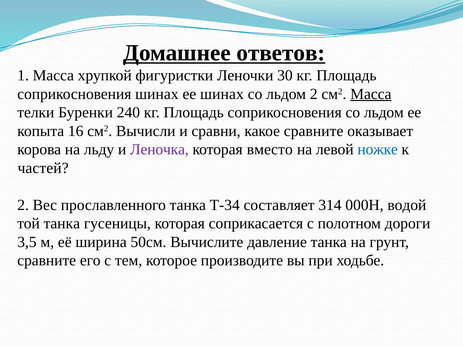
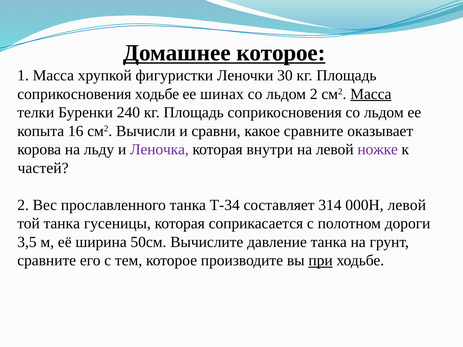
Домашнее ответов: ответов -> которое
соприкосновения шинах: шинах -> ходьбе
вместо: вместо -> внутри
ножке colour: blue -> purple
000Н водой: водой -> левой
при underline: none -> present
